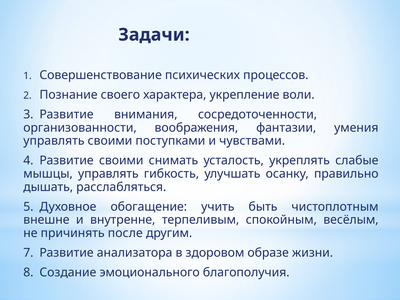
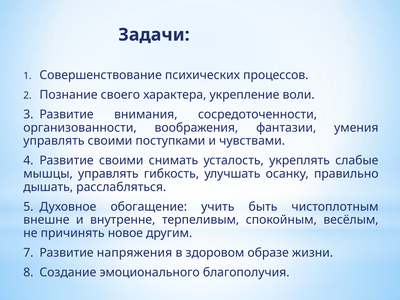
после: после -> новое
анализатора: анализатора -> напряжения
